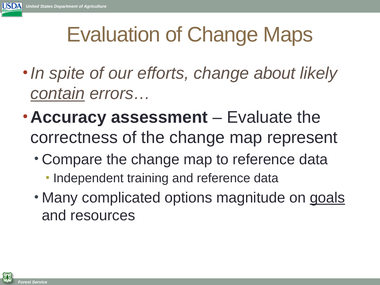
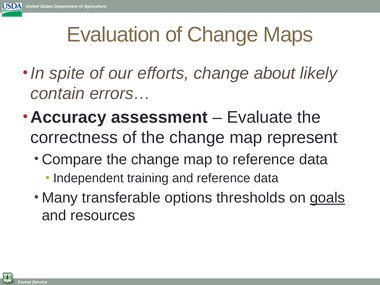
contain underline: present -> none
complicated: complicated -> transferable
magnitude: magnitude -> thresholds
